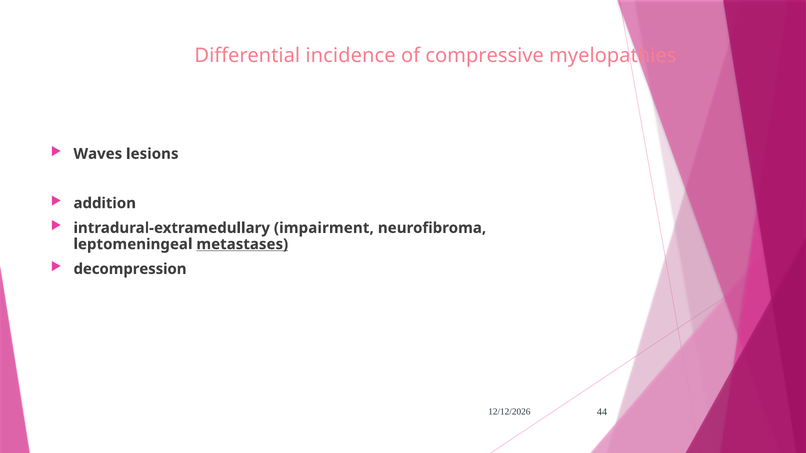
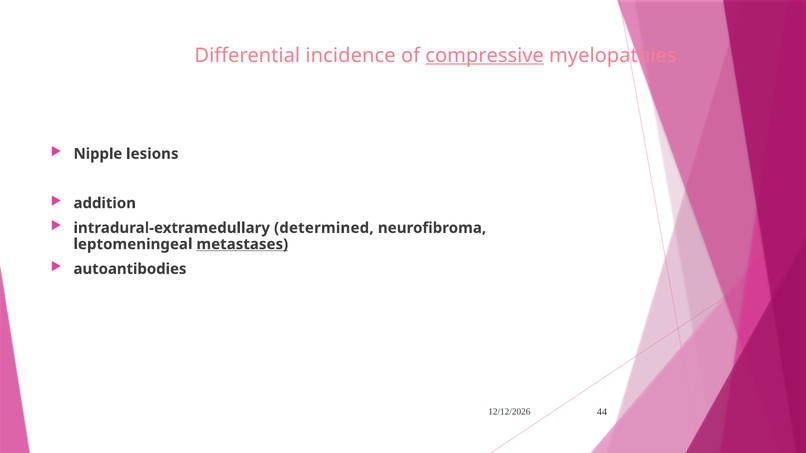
compressive underline: none -> present
Waves: Waves -> Nipple
impairment: impairment -> determined
decompression: decompression -> autoantibodies
